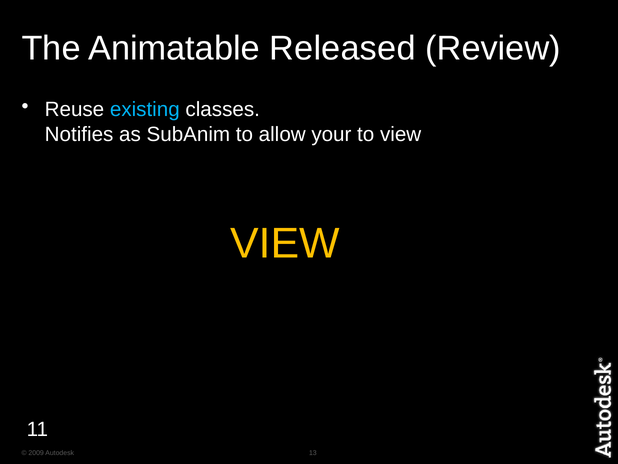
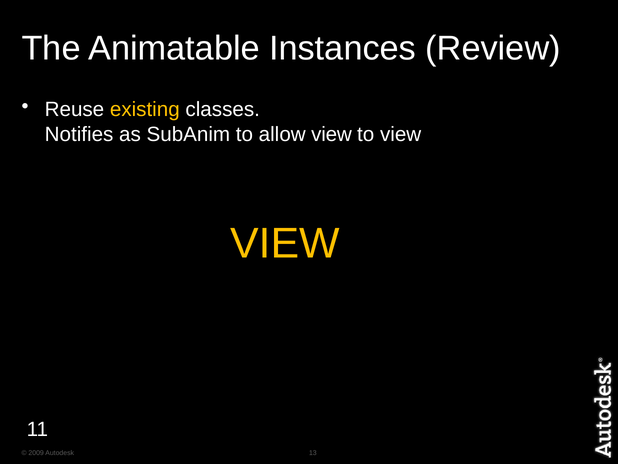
Released: Released -> Instances
existing colour: light blue -> yellow
allow your: your -> view
